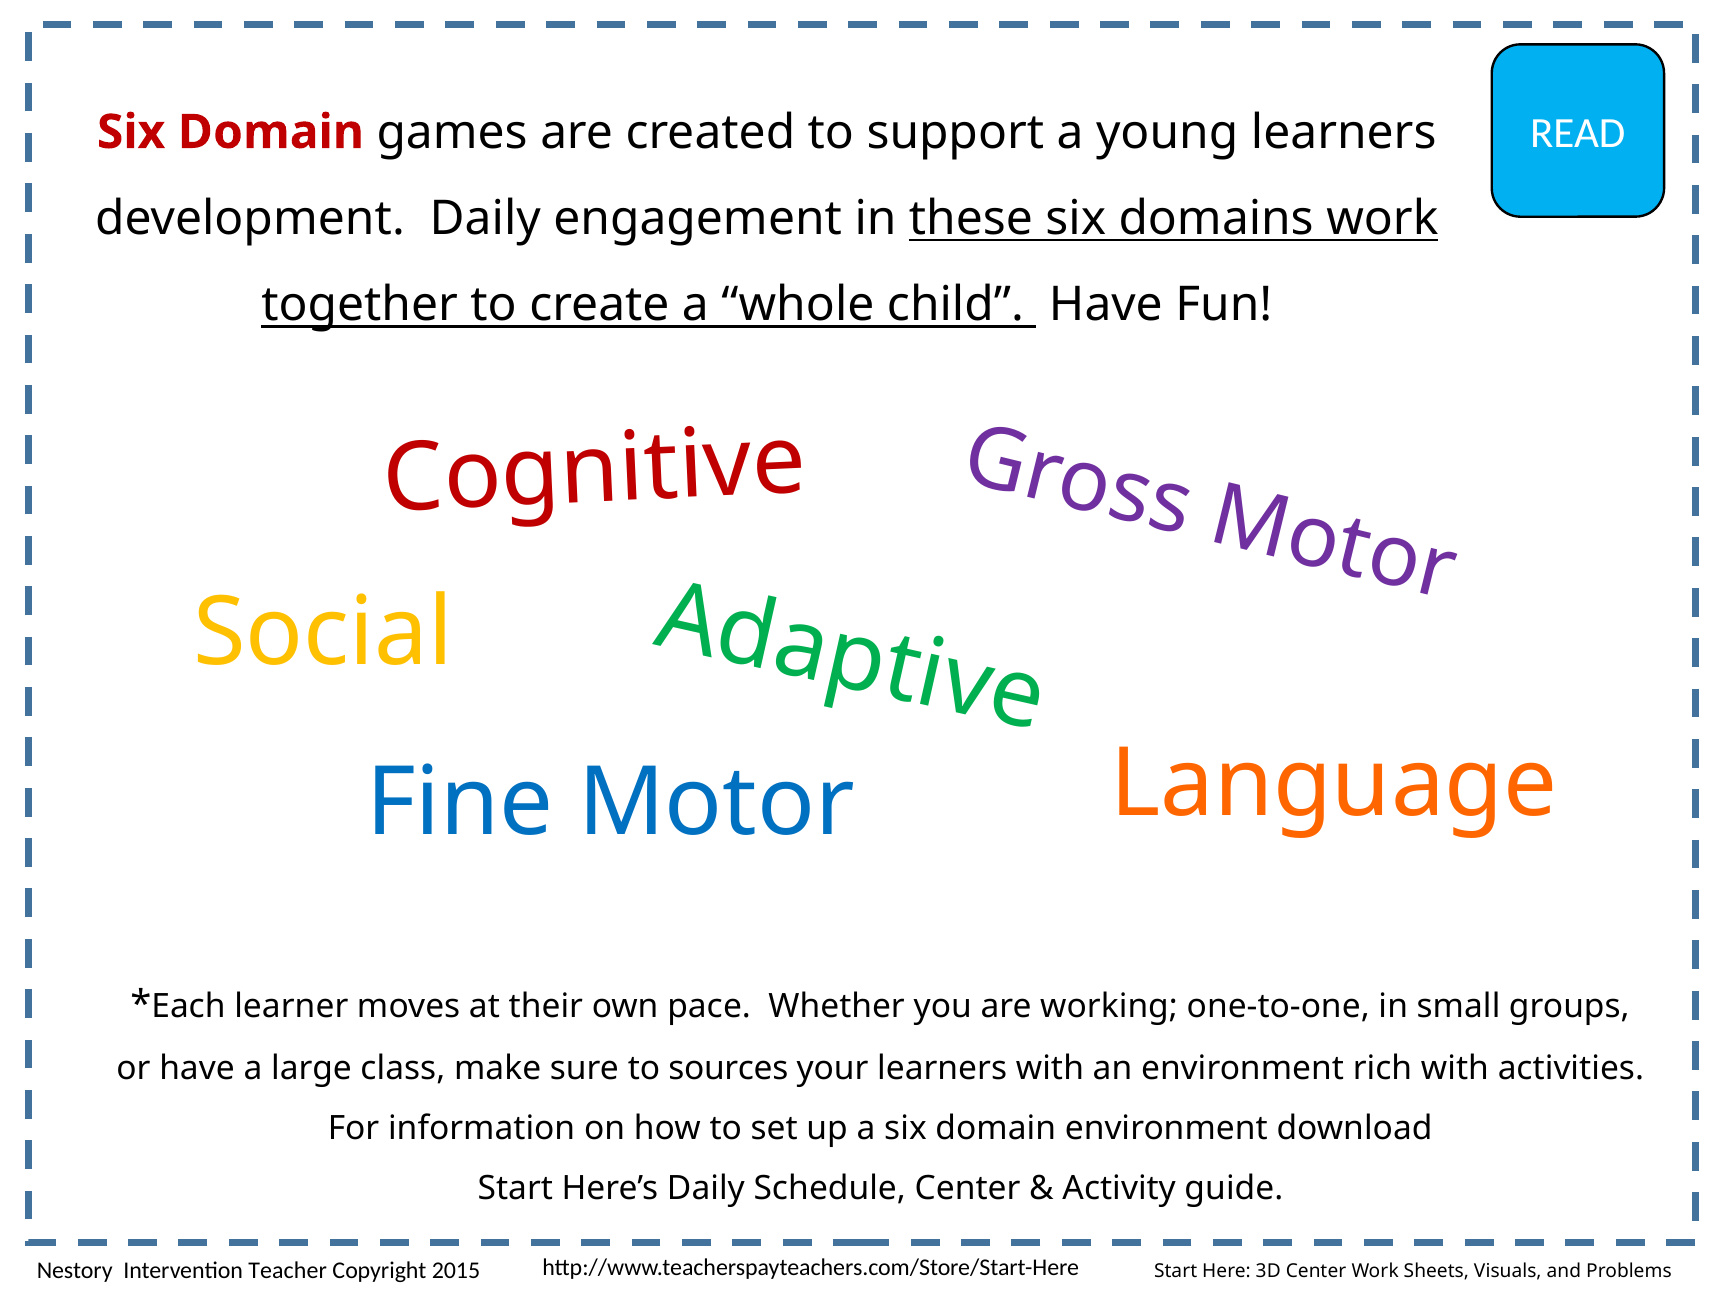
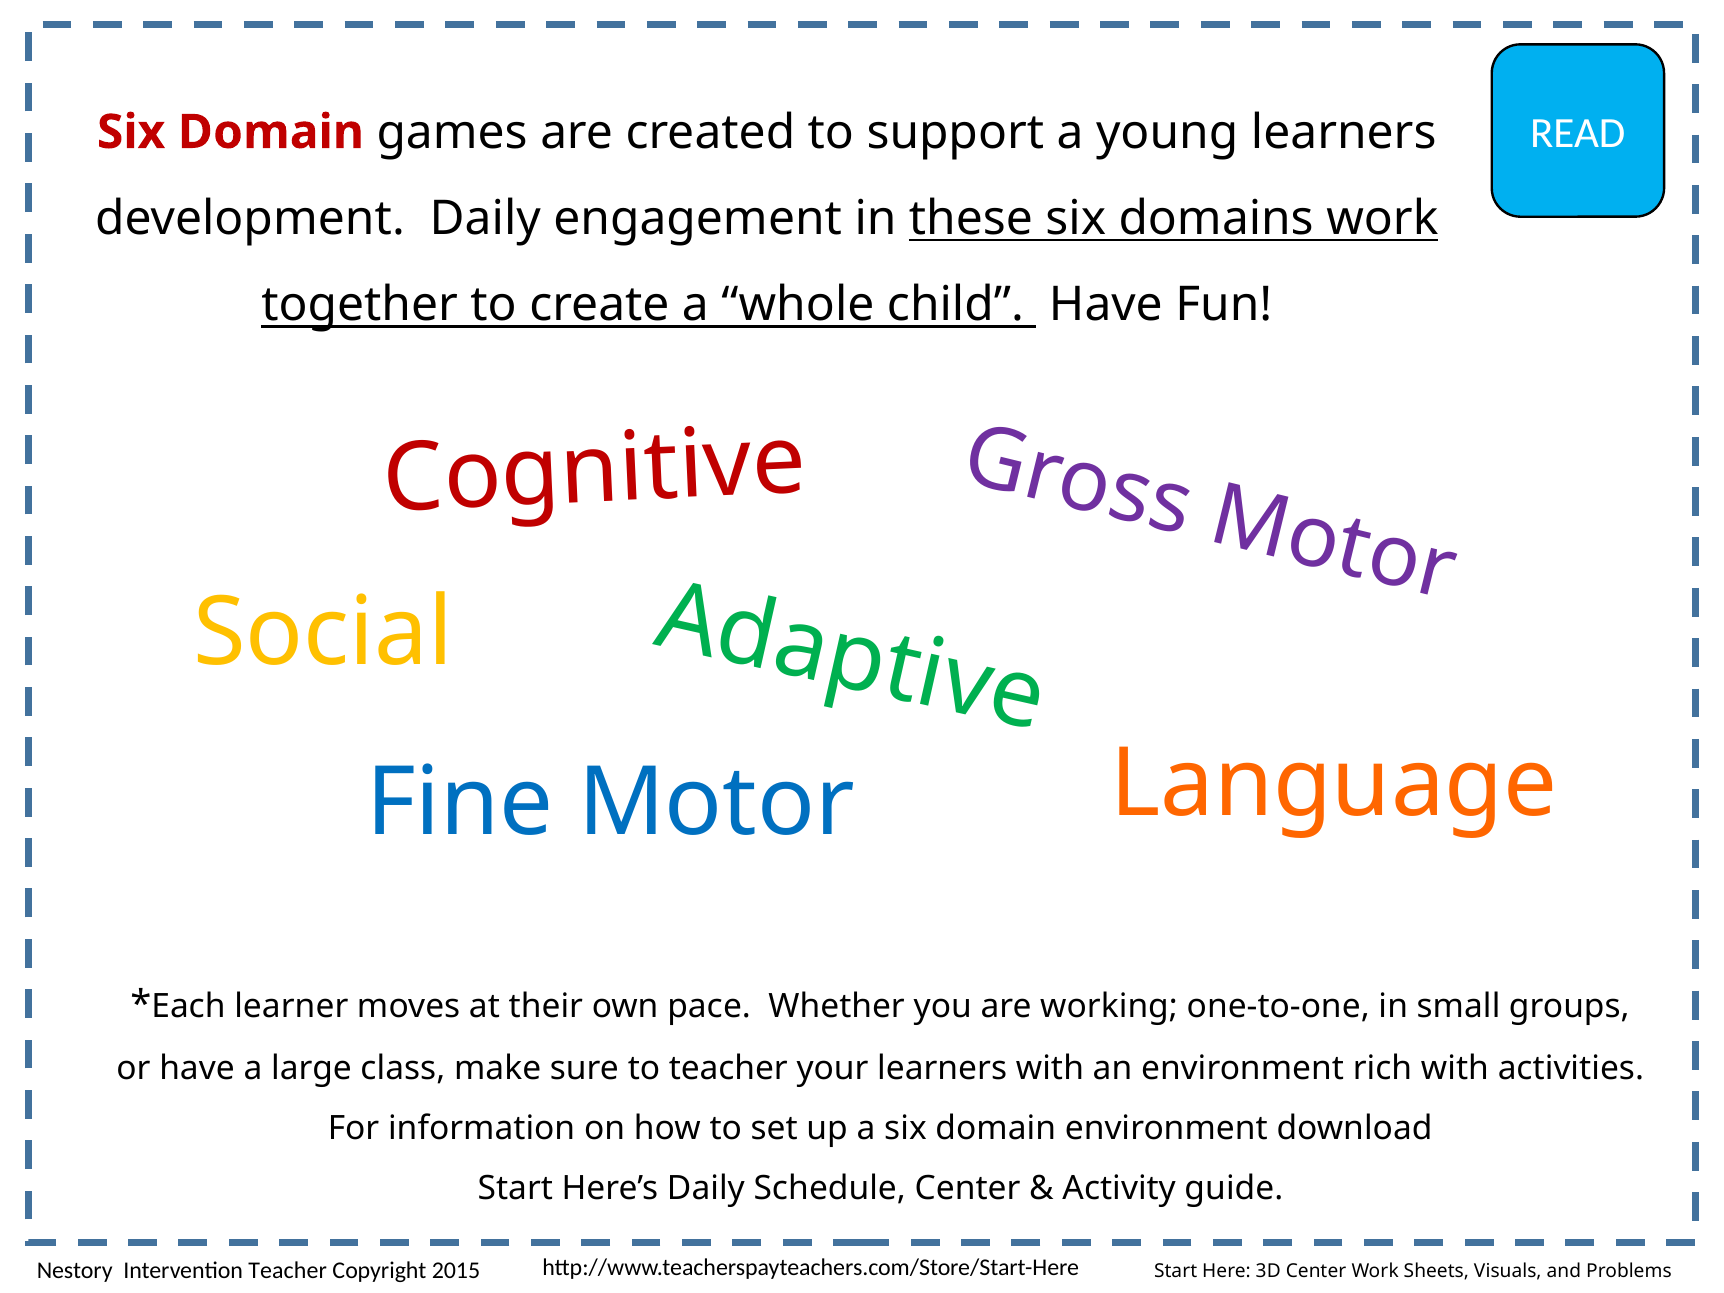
to sources: sources -> teacher
